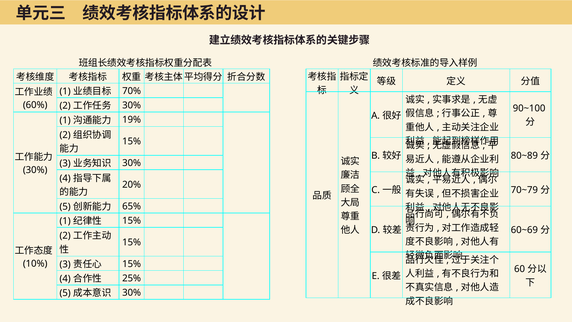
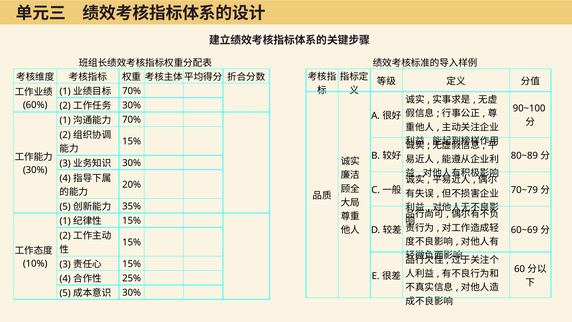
19% at (132, 120): 19% -> 70%
65%: 65% -> 35%
